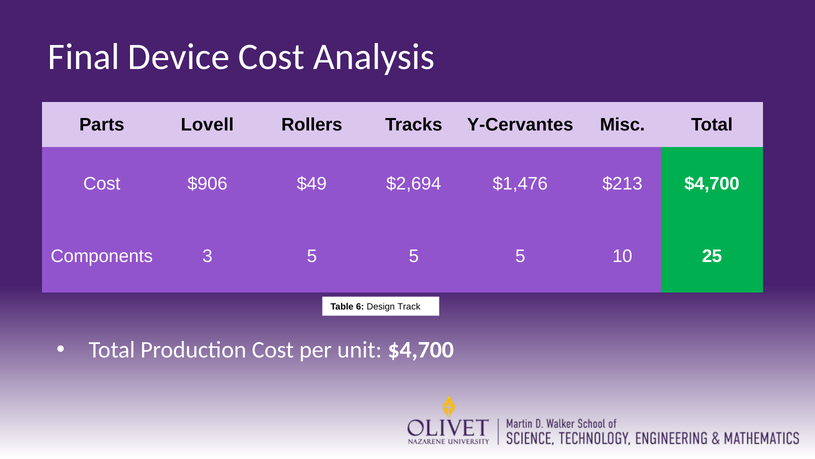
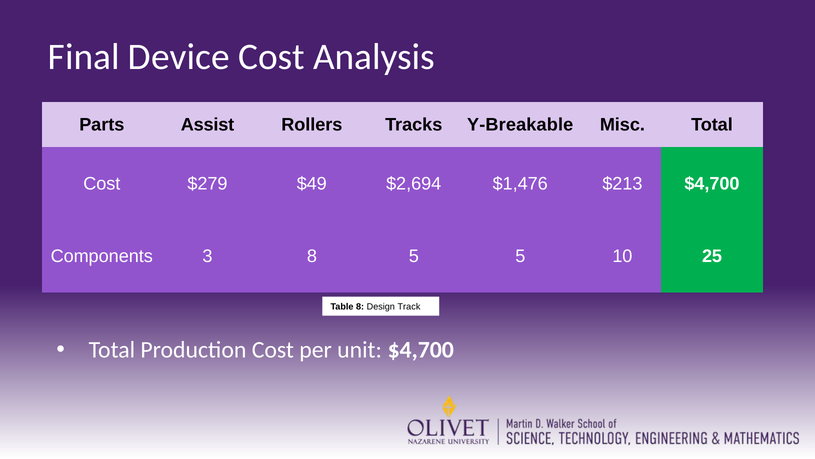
Lovell: Lovell -> Assist
Y-Cervantes: Y-Cervantes -> Y-Breakable
$906: $906 -> $279
3 5: 5 -> 8
Table 6: 6 -> 8
